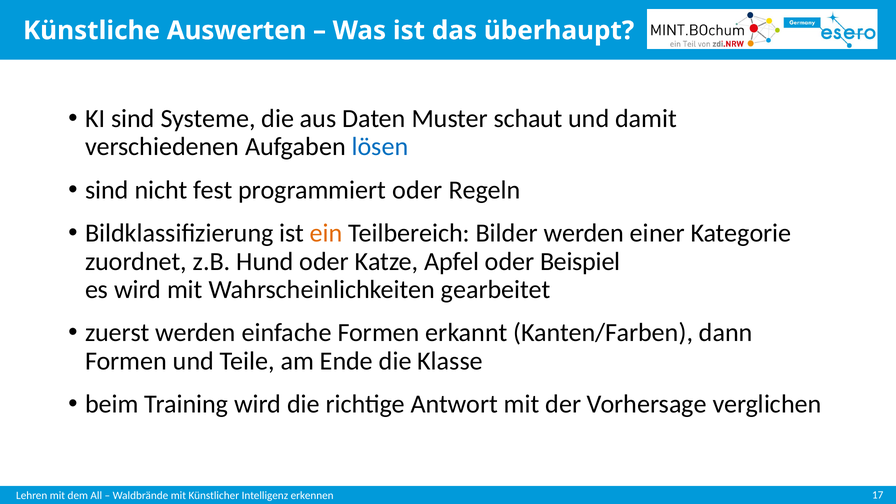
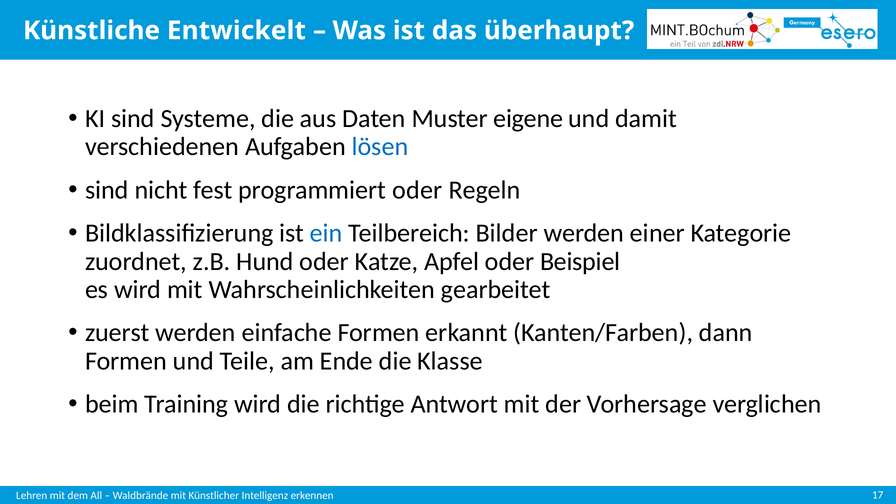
Auswerten: Auswerten -> Entwickelt
schaut: schaut -> eigene
ein colour: orange -> blue
